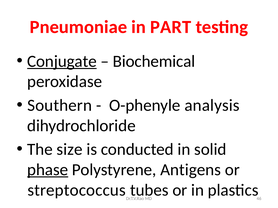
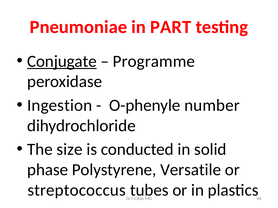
Biochemical: Biochemical -> Programme
Southern: Southern -> Ingestion
analysis: analysis -> number
phase underline: present -> none
Antigens: Antigens -> Versatile
